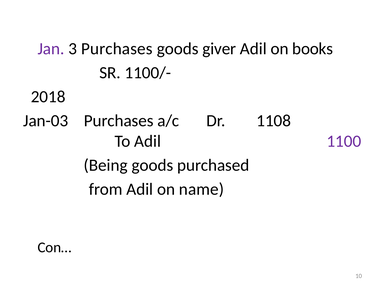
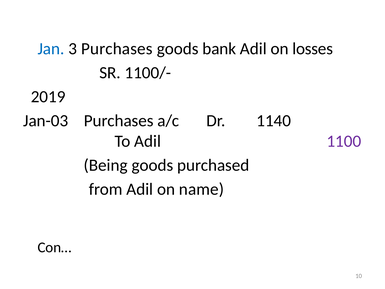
Jan colour: purple -> blue
giver: giver -> bank
books: books -> losses
2018: 2018 -> 2019
1108: 1108 -> 1140
